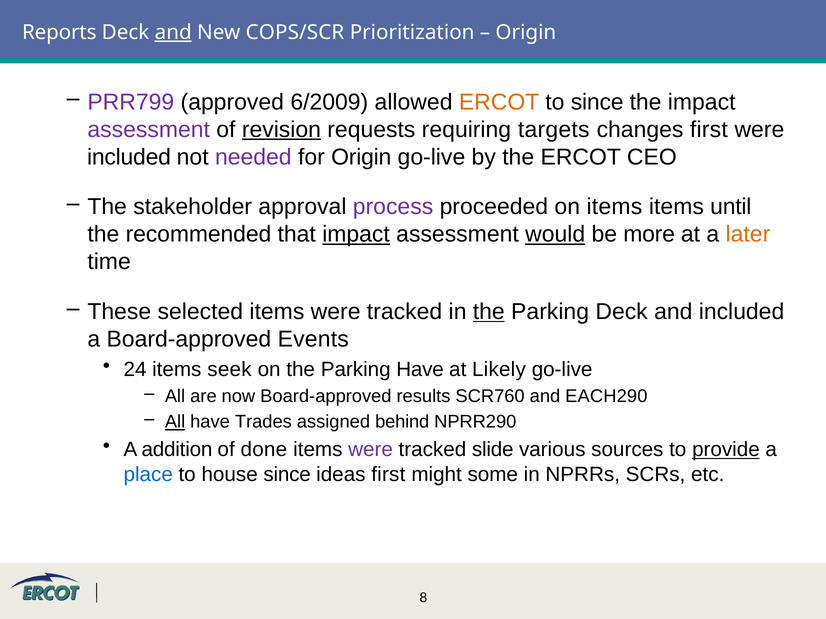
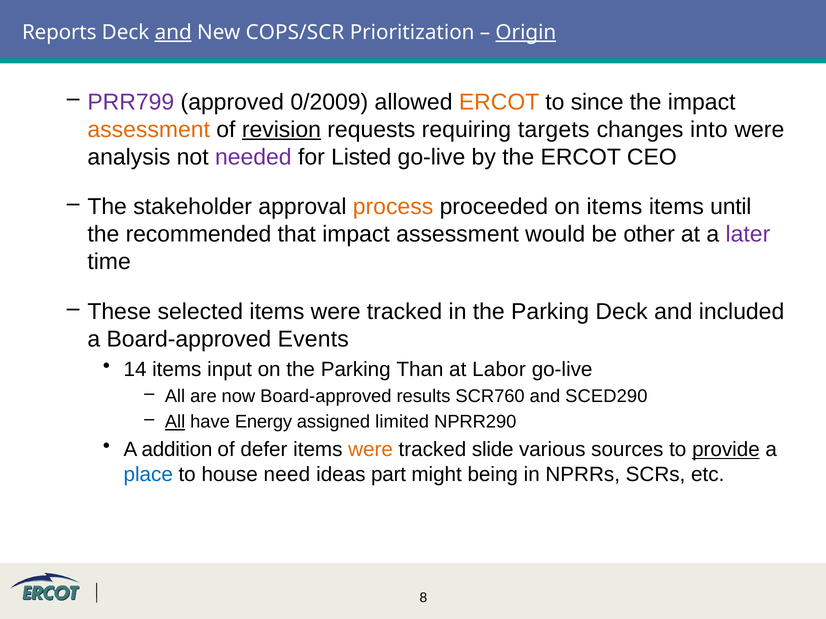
Origin at (526, 32) underline: none -> present
6/2009: 6/2009 -> 0/2009
assessment at (149, 130) colour: purple -> orange
changes first: first -> into
included at (129, 157): included -> analysis
for Origin: Origin -> Listed
process colour: purple -> orange
impact at (356, 235) underline: present -> none
would underline: present -> none
more: more -> other
later colour: orange -> purple
the at (489, 312) underline: present -> none
24: 24 -> 14
seek: seek -> input
Parking Have: Have -> Than
Likely: Likely -> Labor
EACH290: EACH290 -> SCED290
Trades: Trades -> Energy
behind: behind -> limited
done: done -> defer
were at (371, 450) colour: purple -> orange
house since: since -> need
ideas first: first -> part
some: some -> being
